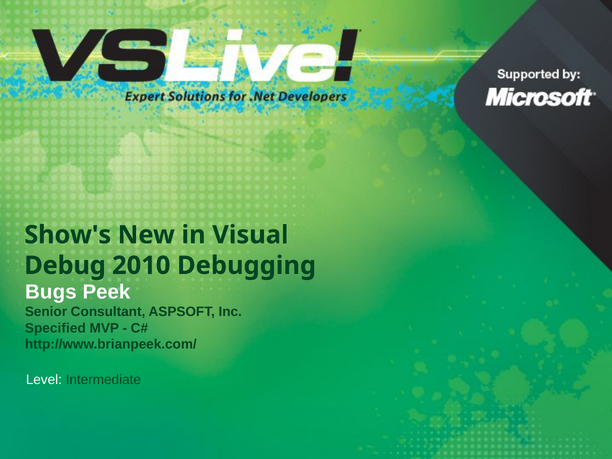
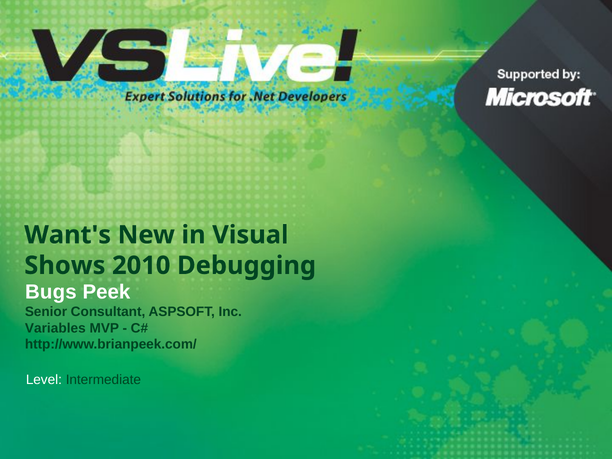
Show's: Show's -> Want's
Debug: Debug -> Shows
Specified: Specified -> Variables
